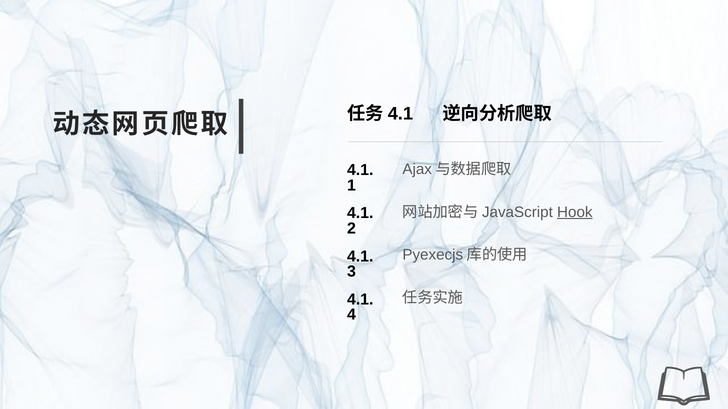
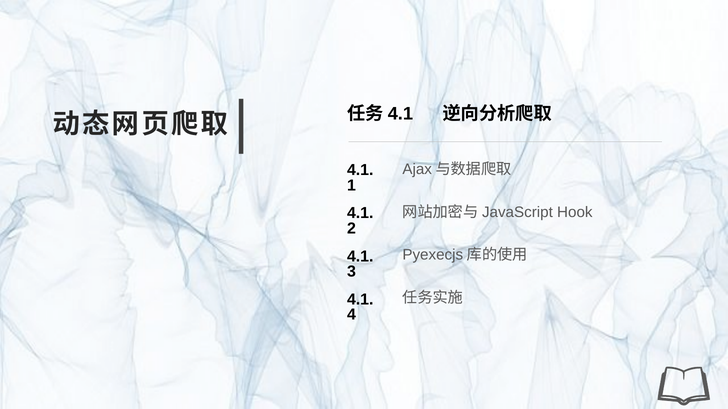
Hook underline: present -> none
